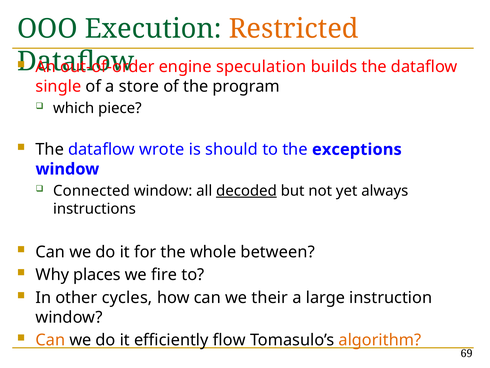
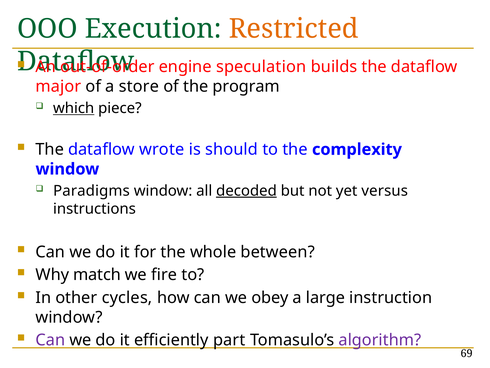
single: single -> major
which underline: none -> present
exceptions: exceptions -> complexity
Connected: Connected -> Paradigms
always: always -> versus
places: places -> match
their: their -> obey
Can at (50, 340) colour: orange -> purple
flow: flow -> part
algorithm colour: orange -> purple
